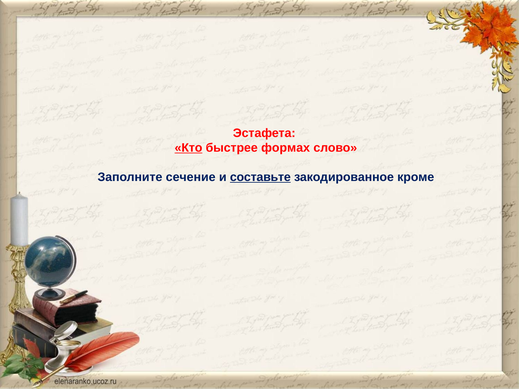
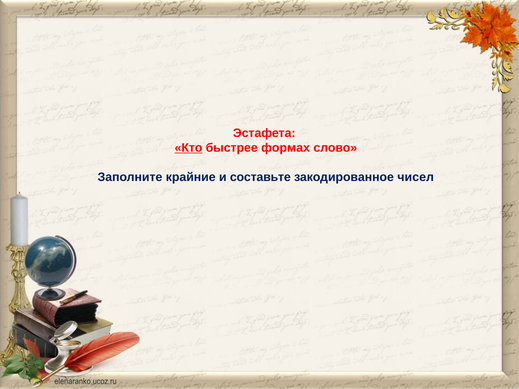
сечение: сечение -> крайние
составьте underline: present -> none
кроме: кроме -> чисел
